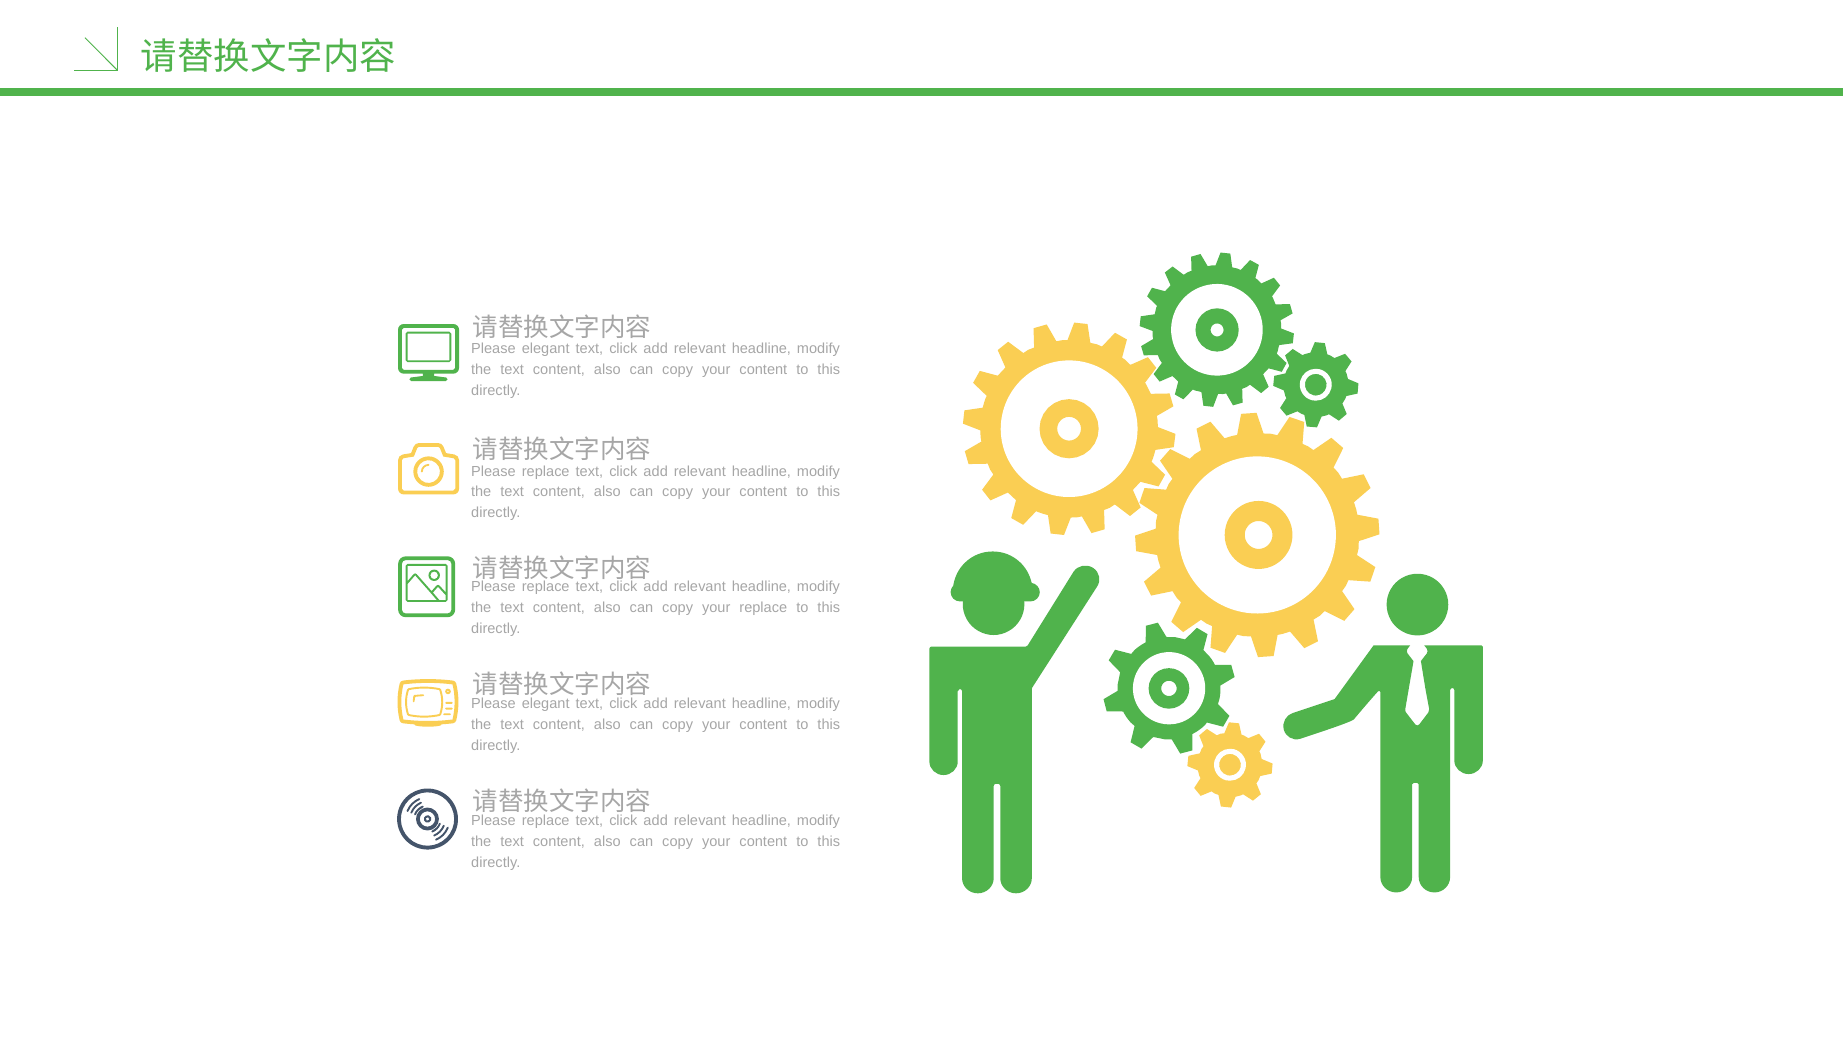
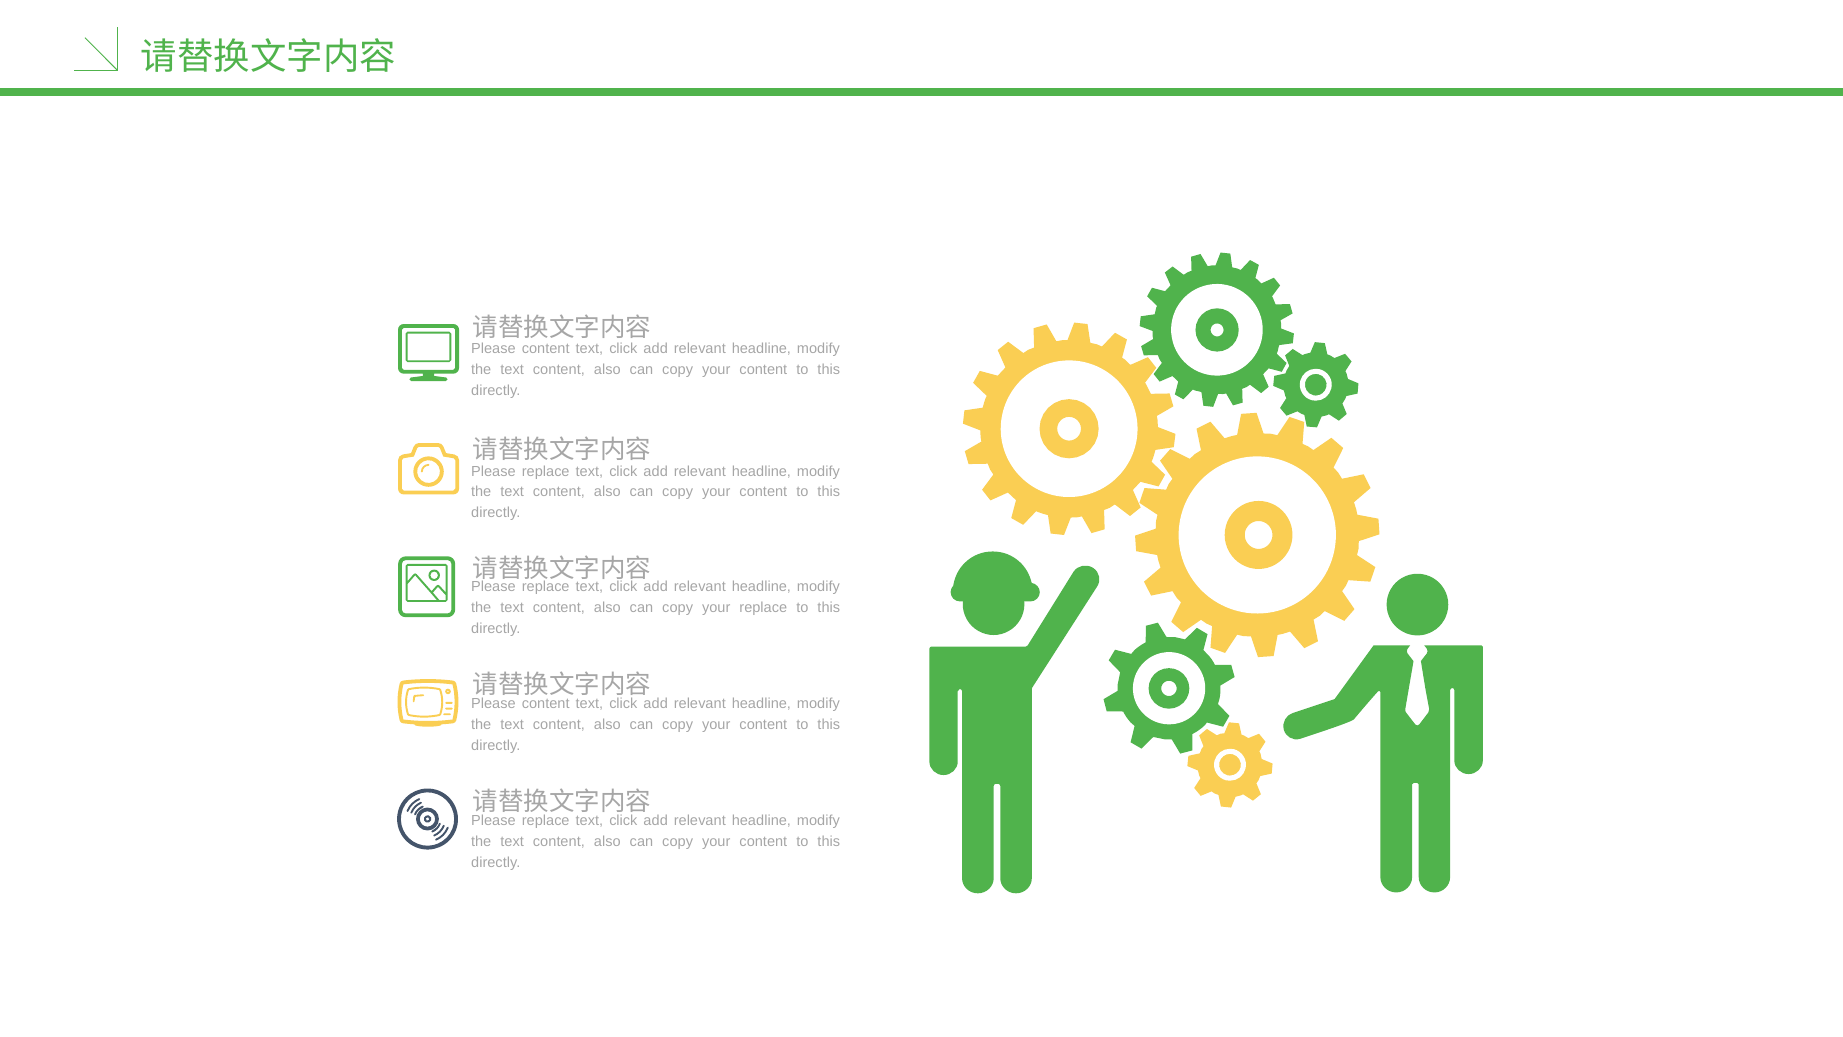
elegant at (546, 349): elegant -> content
elegant at (546, 704): elegant -> content
